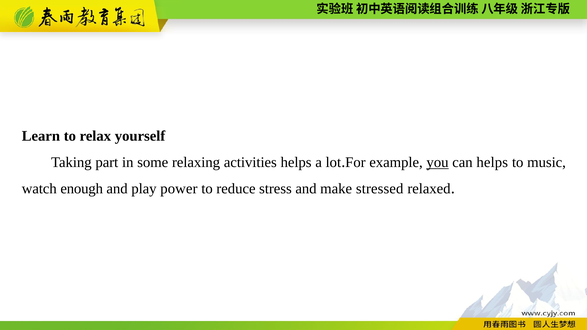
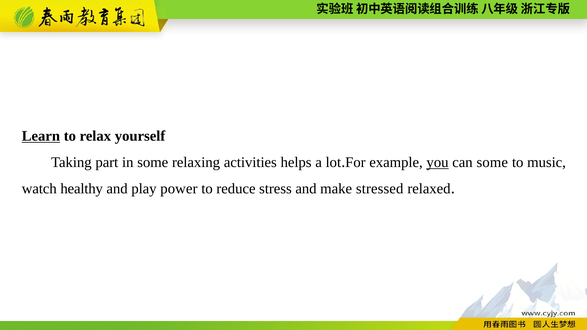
Learn underline: none -> present
can helps: helps -> some
enough: enough -> healthy
